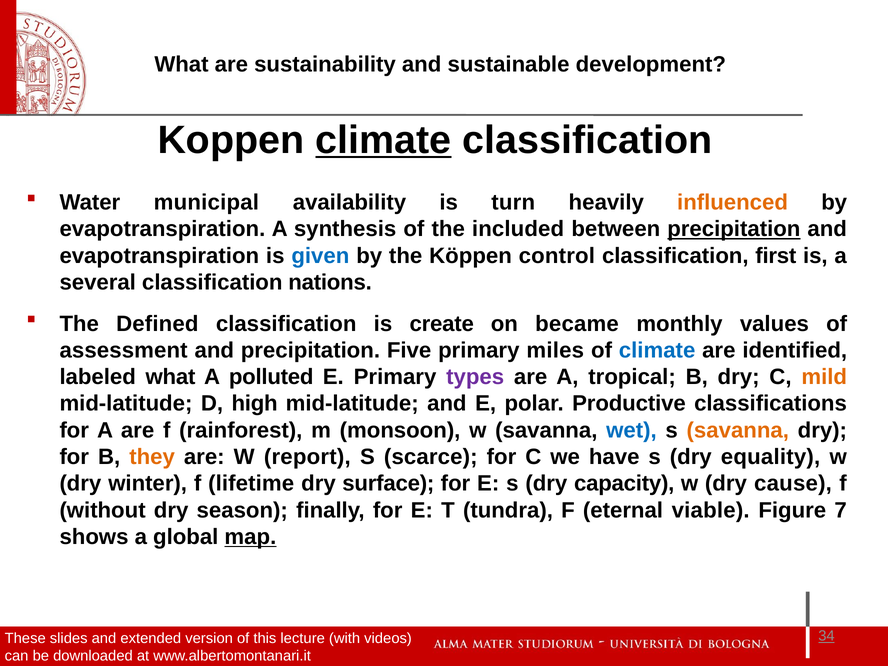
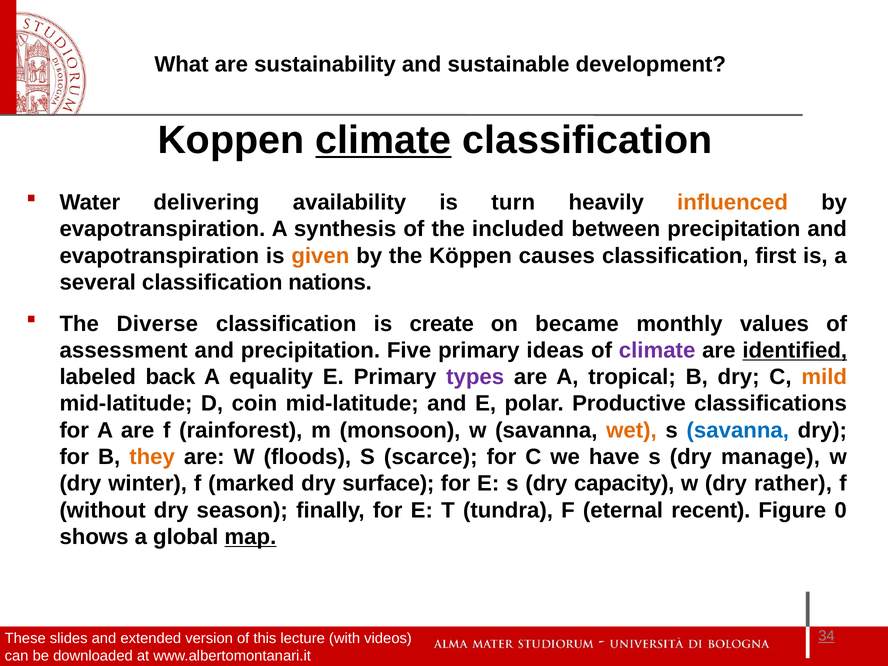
municipal: municipal -> delivering
precipitation at (734, 229) underline: present -> none
given colour: blue -> orange
control: control -> causes
Defined: Defined -> Diverse
miles: miles -> ideas
climate at (657, 350) colour: blue -> purple
identified underline: none -> present
labeled what: what -> back
polluted: polluted -> equality
high: high -> coin
wet colour: blue -> orange
savanna at (738, 430) colour: orange -> blue
report: report -> floods
equality: equality -> manage
lifetime: lifetime -> marked
cause: cause -> rather
viable: viable -> recent
7: 7 -> 0
